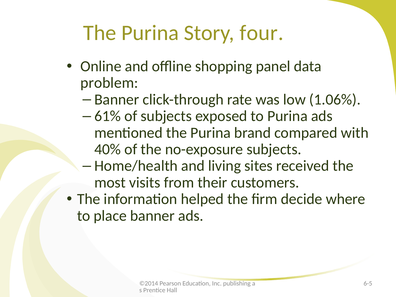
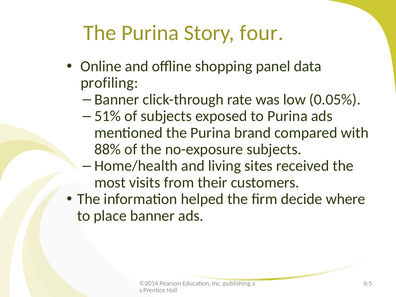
problem: problem -> profiling
1.06%: 1.06% -> 0.05%
61%: 61% -> 51%
40%: 40% -> 88%
